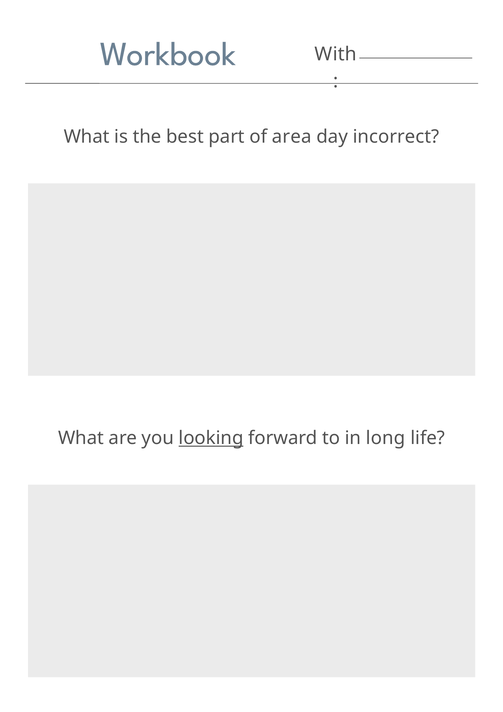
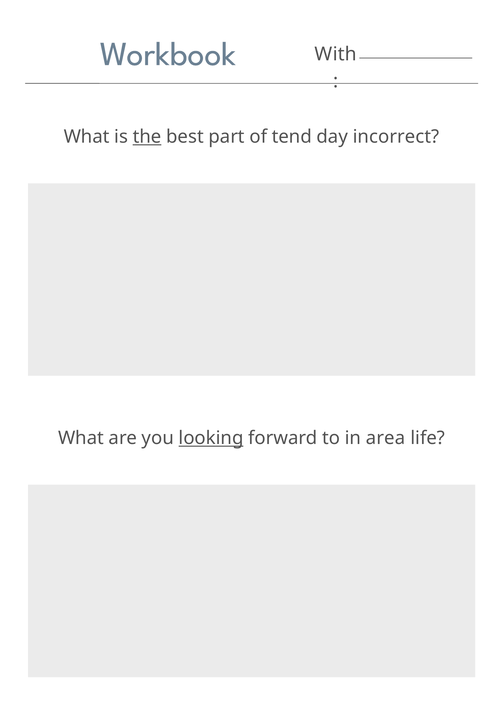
the underline: none -> present
area: area -> tend
long: long -> area
